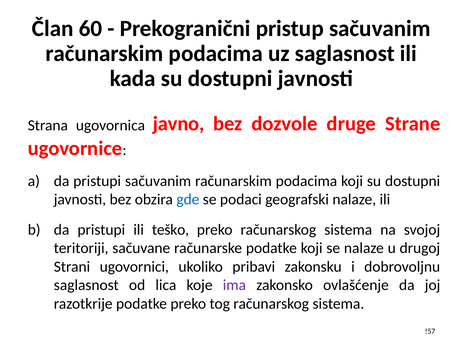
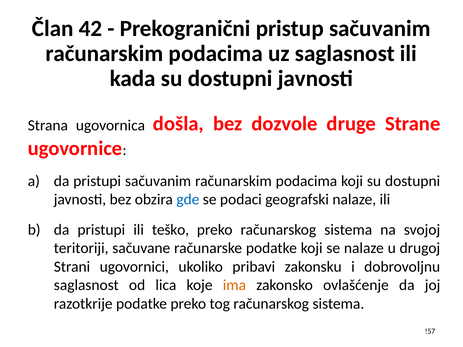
60: 60 -> 42
javno: javno -> došla
ima colour: purple -> orange
